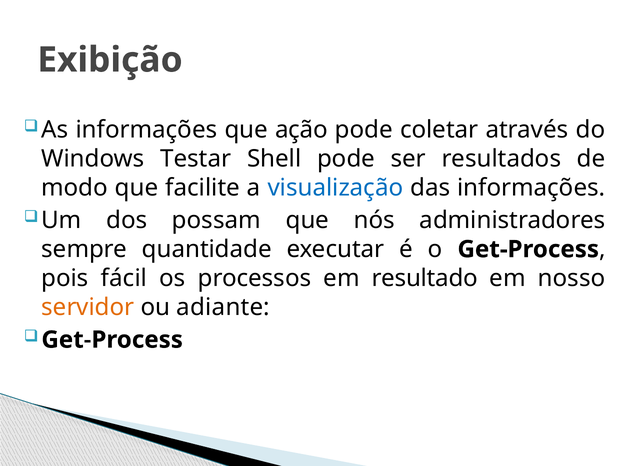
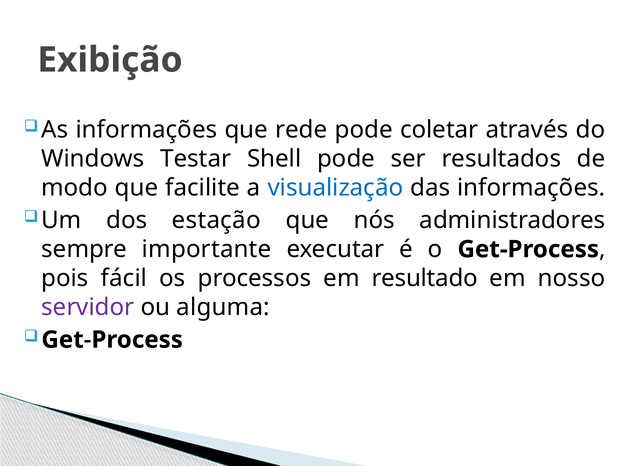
ação: ação -> rede
possam: possam -> estação
quantidade: quantidade -> importante
servidor colour: orange -> purple
adiante: adiante -> alguma
